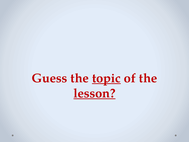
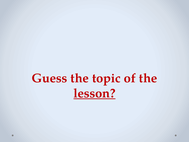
topic underline: present -> none
